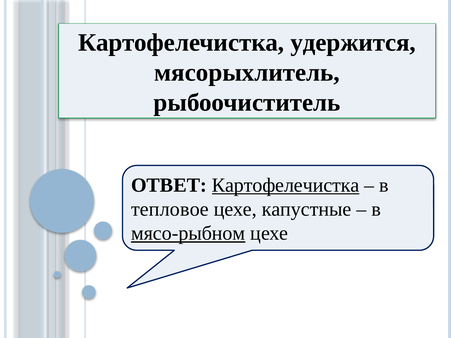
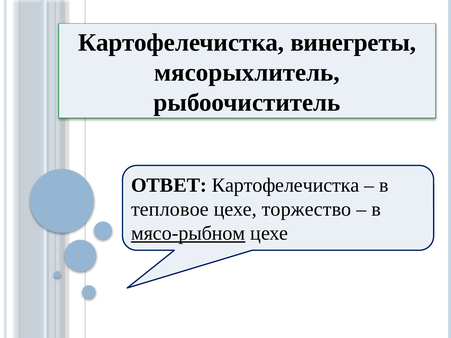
удержится: удержится -> винегреты
Картофелечистка at (286, 185) underline: present -> none
капустные: капустные -> торжество
